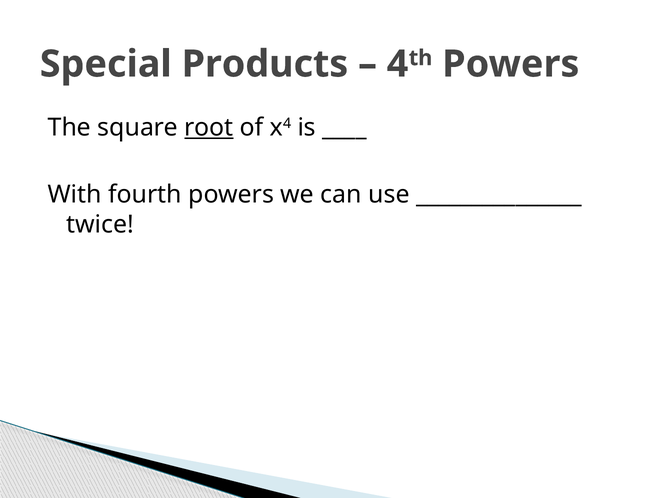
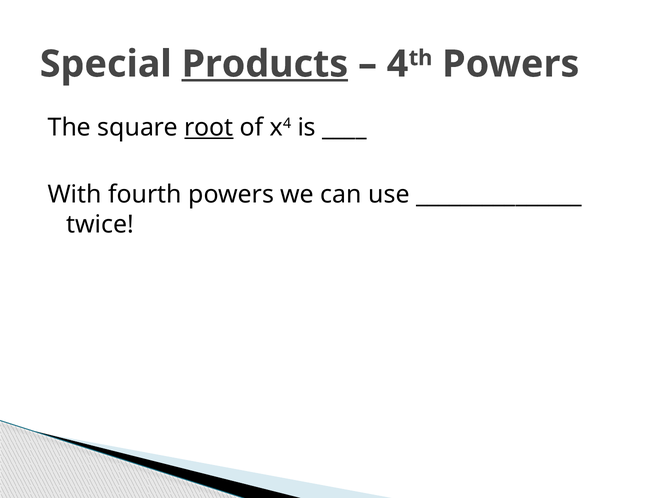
Products underline: none -> present
